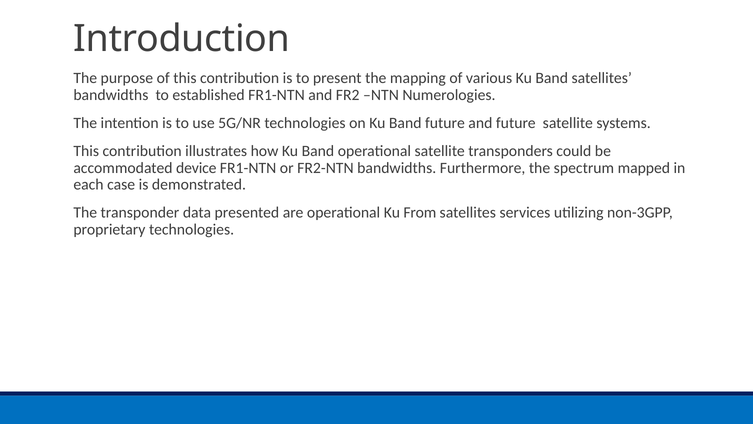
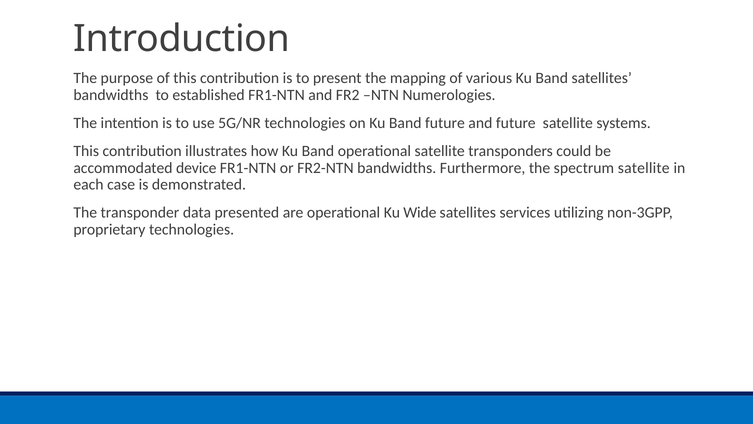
spectrum mapped: mapped -> satellite
From: From -> Wide
